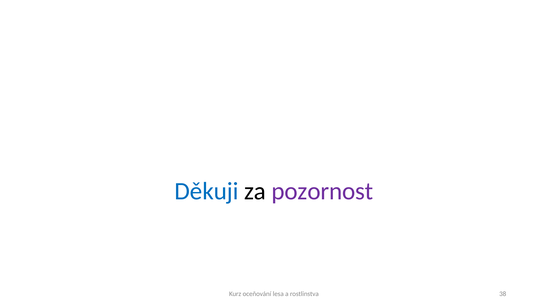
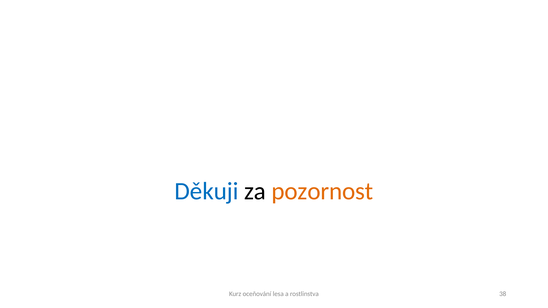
pozornost colour: purple -> orange
